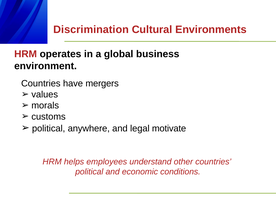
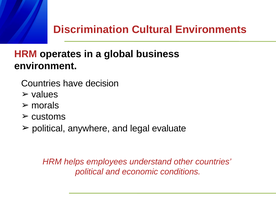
mergers: mergers -> decision
motivate: motivate -> evaluate
